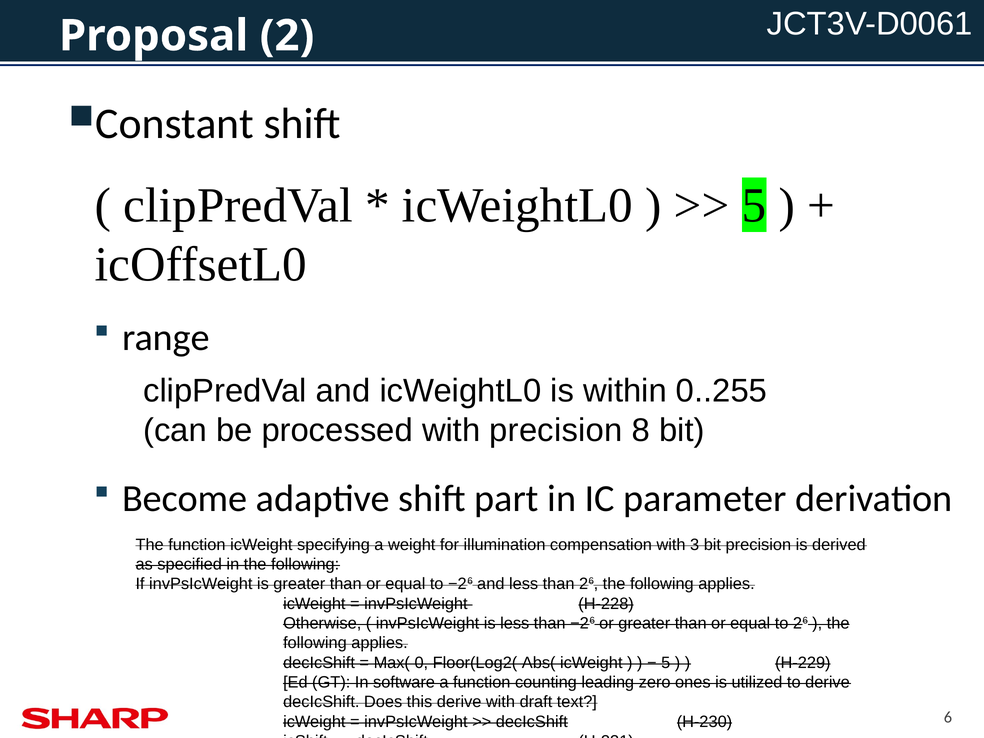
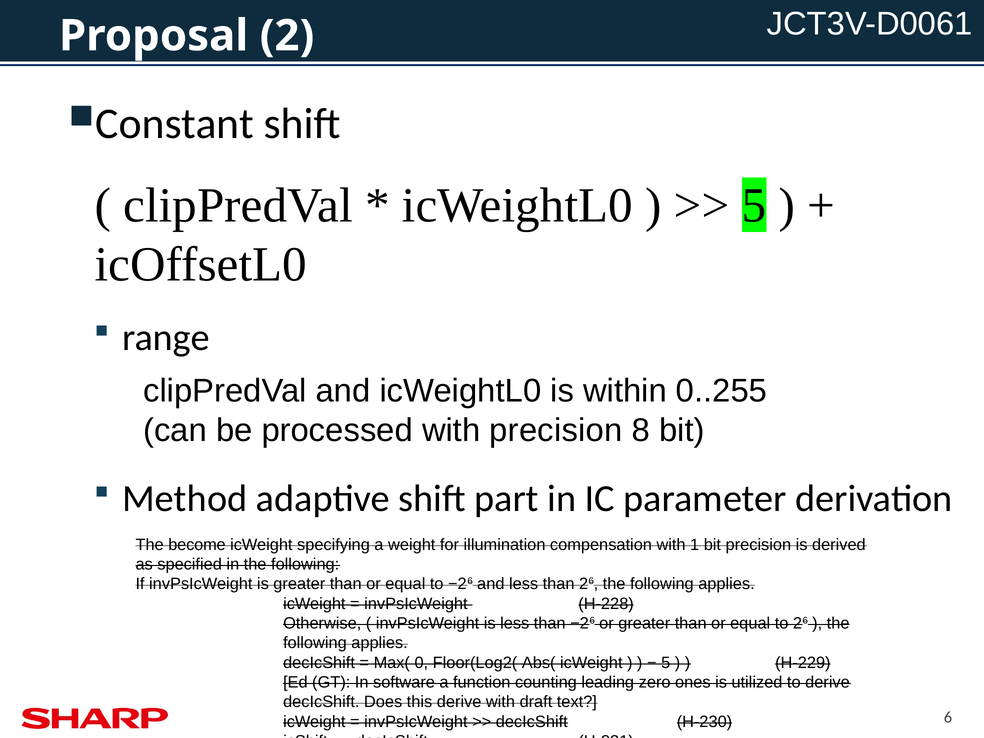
Become: Become -> Method
The function: function -> become
3: 3 -> 1
